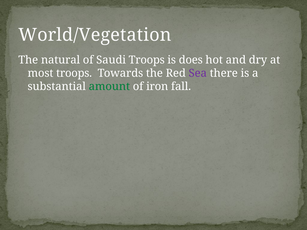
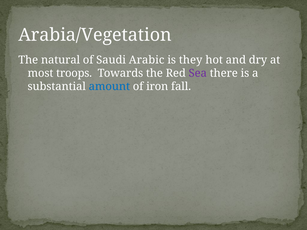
World/Vegetation: World/Vegetation -> Arabia/Vegetation
Saudi Troops: Troops -> Arabic
does: does -> they
amount colour: green -> blue
